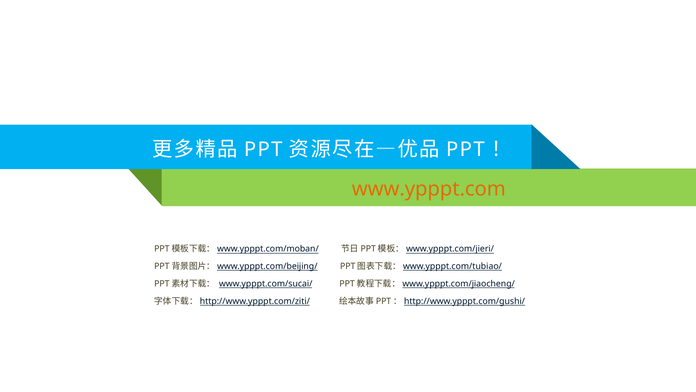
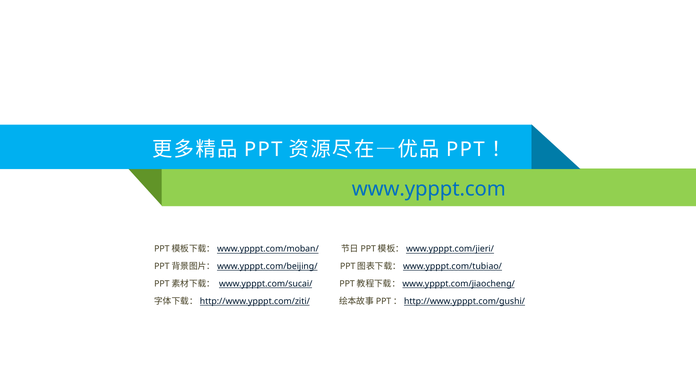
www.ypppt.com colour: orange -> blue
